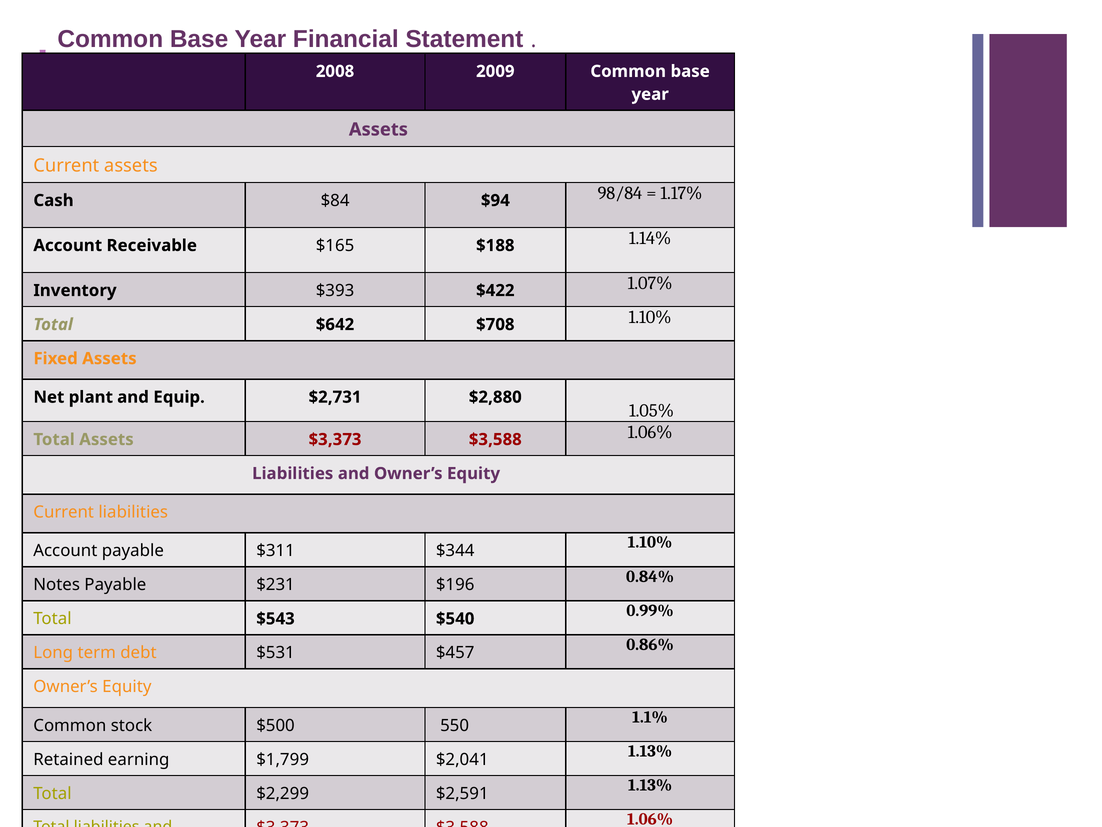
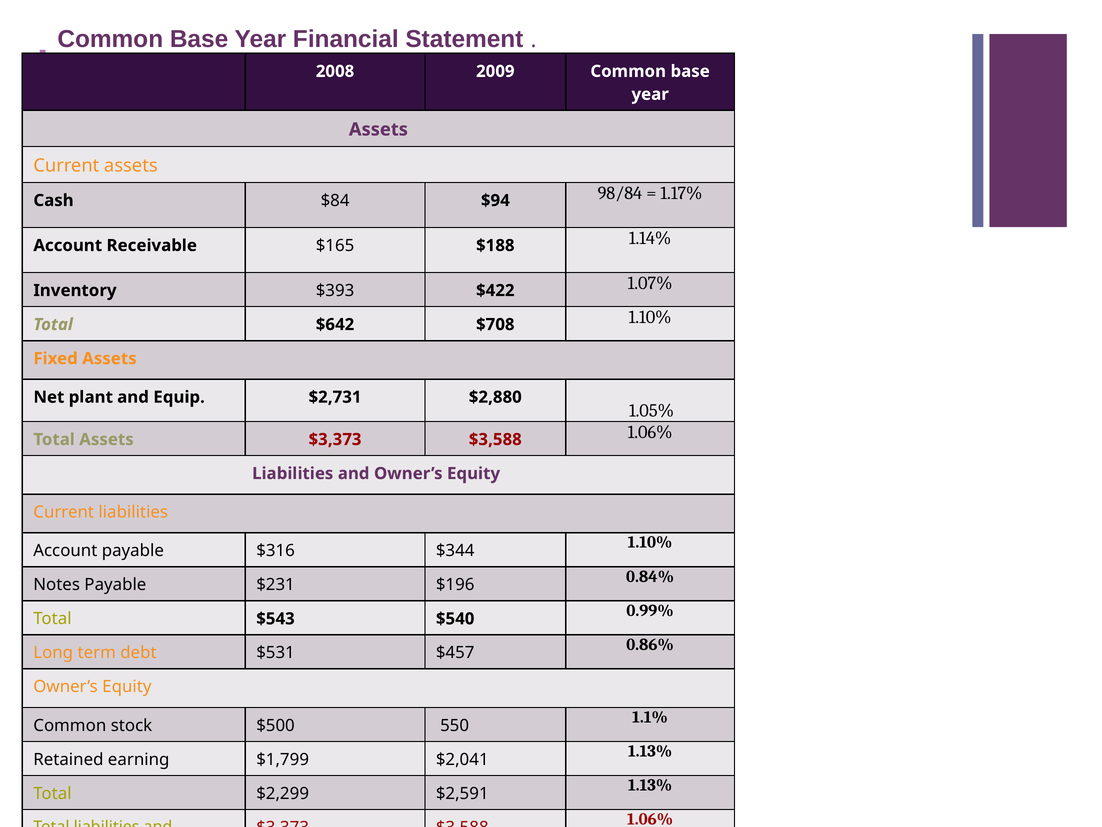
$311: $311 -> $316
